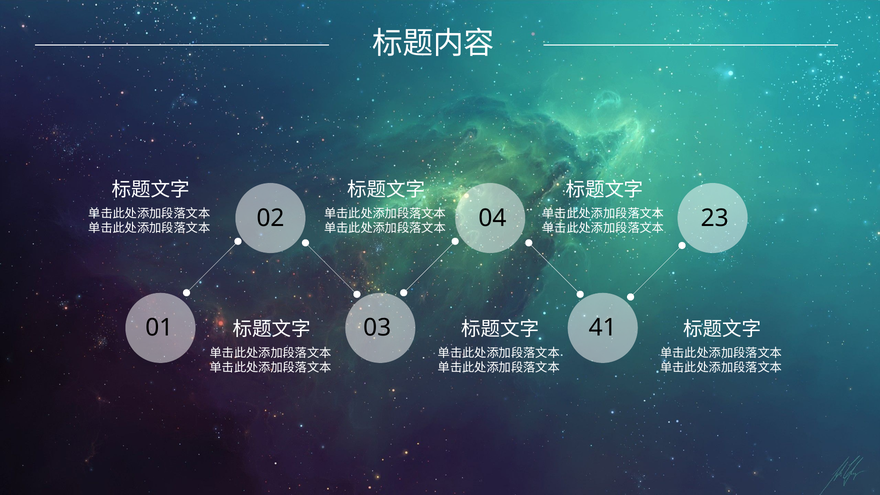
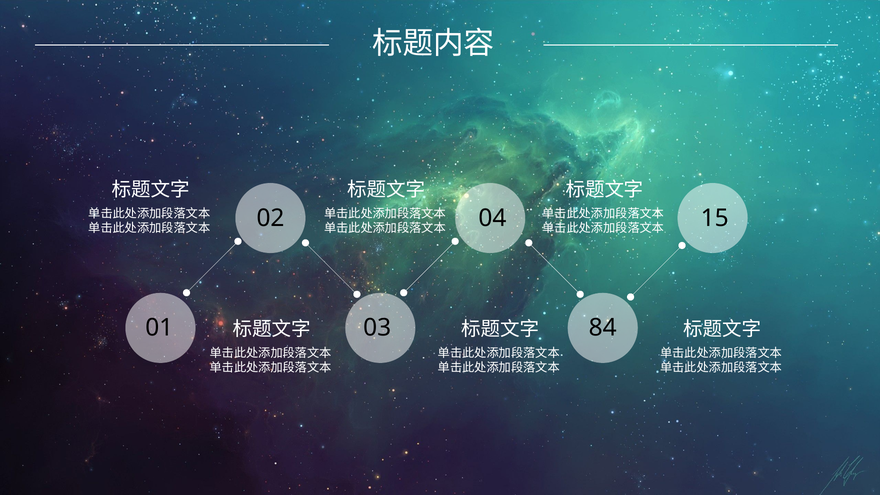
23: 23 -> 15
41: 41 -> 84
